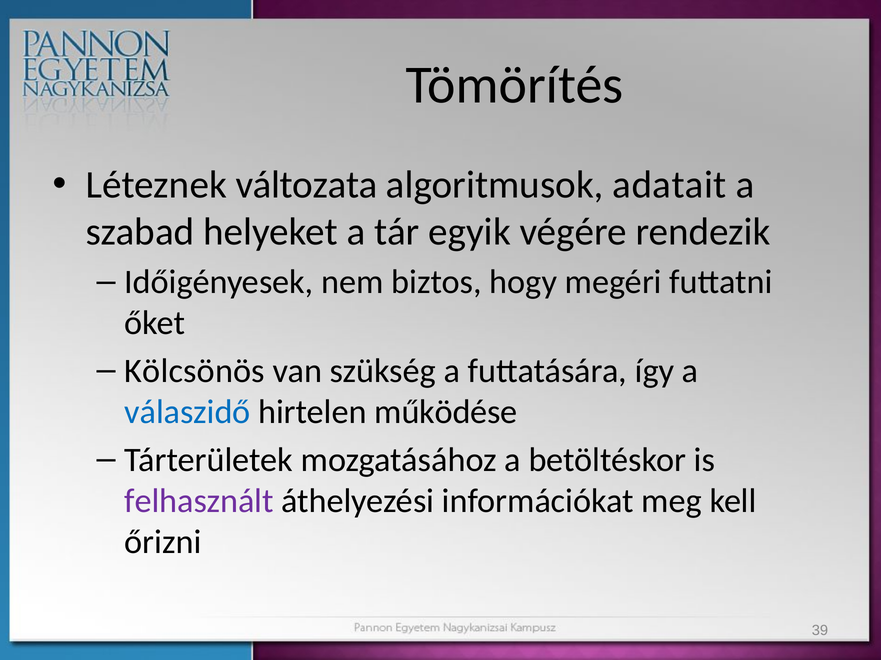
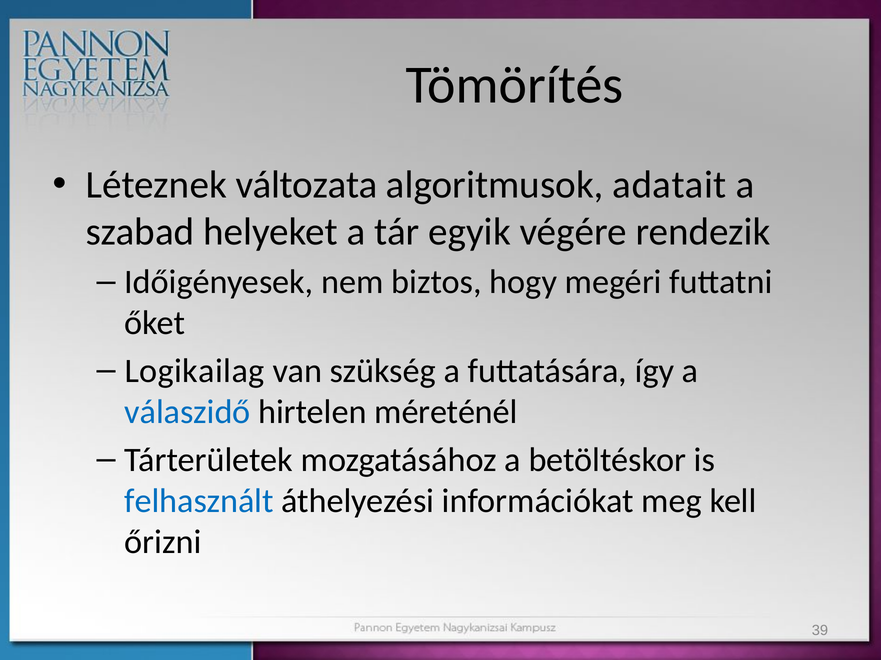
Kölcsönös: Kölcsönös -> Logikailag
működése: működése -> méreténél
felhasznált colour: purple -> blue
